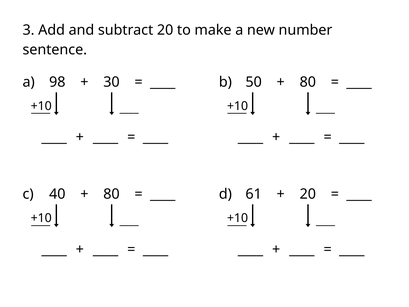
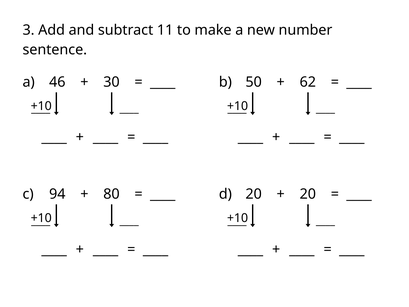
subtract 20: 20 -> 11
98: 98 -> 46
80 at (308, 82): 80 -> 62
40: 40 -> 94
d 61: 61 -> 20
